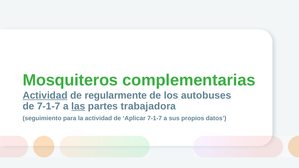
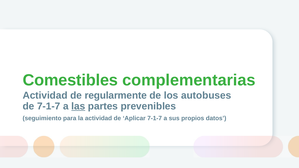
Mosquiteros: Mosquiteros -> Comestibles
Actividad at (45, 96) underline: present -> none
trabajadora: trabajadora -> prevenibles
